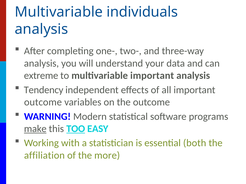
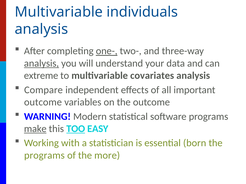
one- underline: none -> present
analysis at (41, 63) underline: none -> present
multivariable important: important -> covariates
Tendency: Tendency -> Compare
both: both -> born
affiliation at (44, 156): affiliation -> programs
